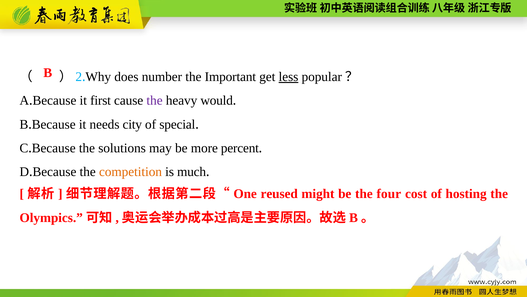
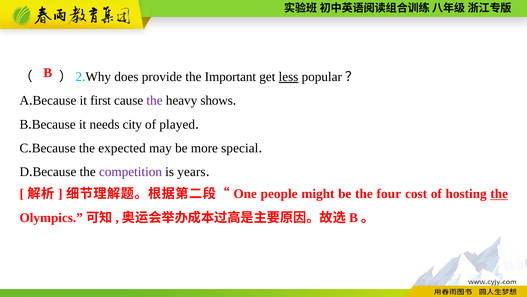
number: number -> provide
would: would -> shows
special: special -> played
solutions: solutions -> expected
percent: percent -> special
competition colour: orange -> purple
much: much -> years
reused: reused -> people
the at (499, 194) underline: none -> present
